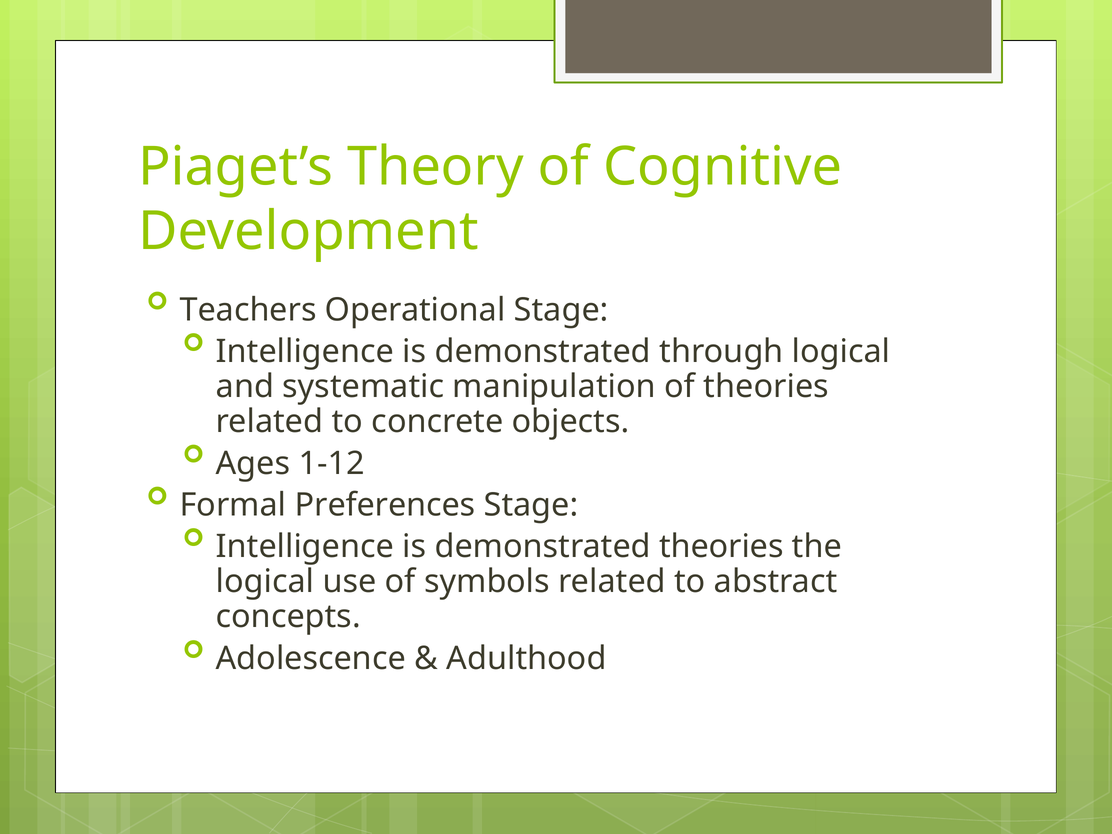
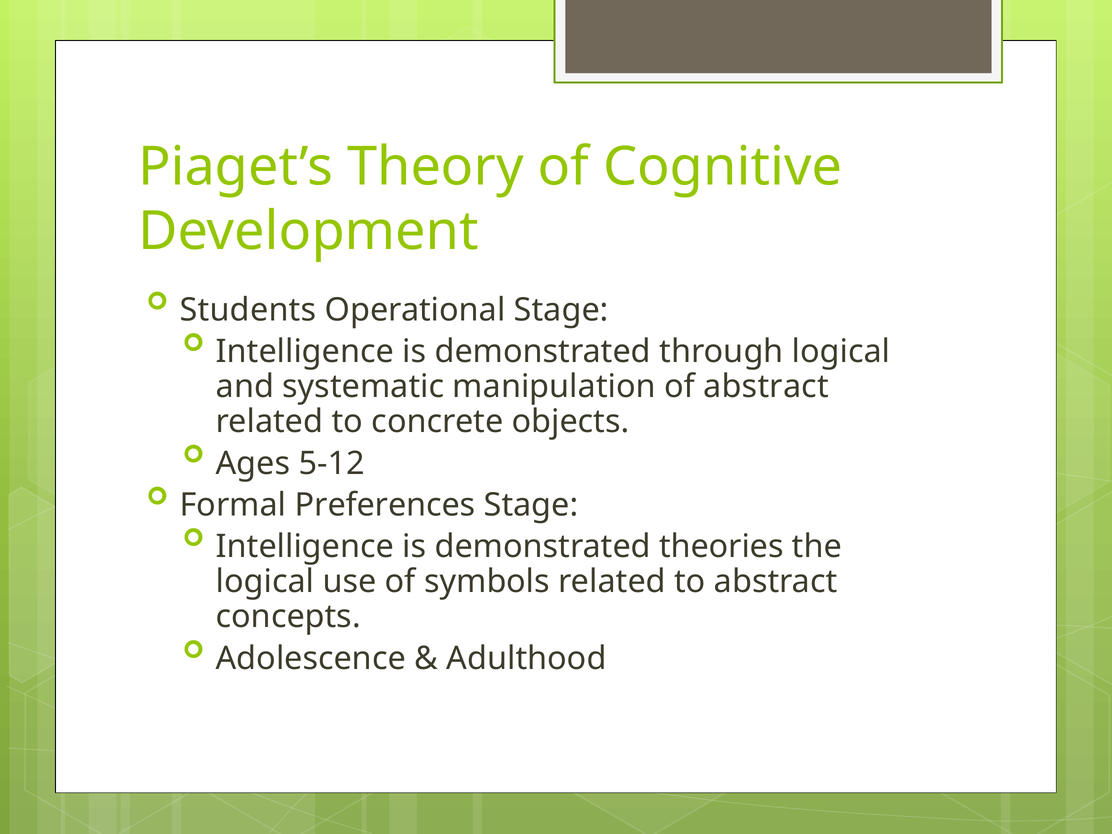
Teachers: Teachers -> Students
of theories: theories -> abstract
1-12: 1-12 -> 5-12
